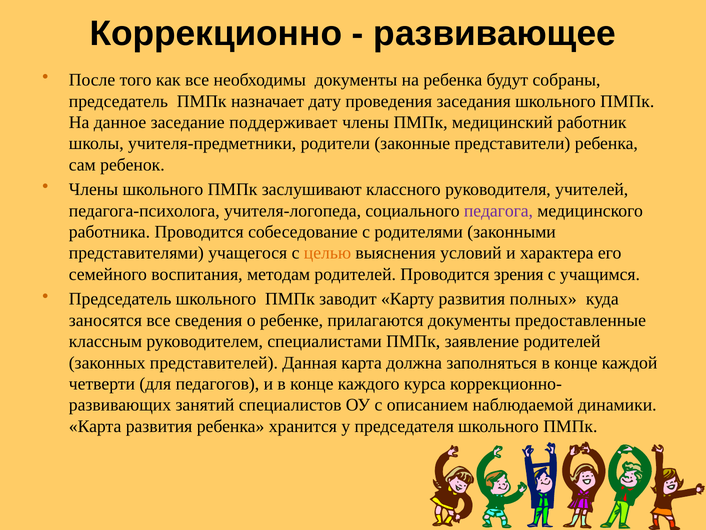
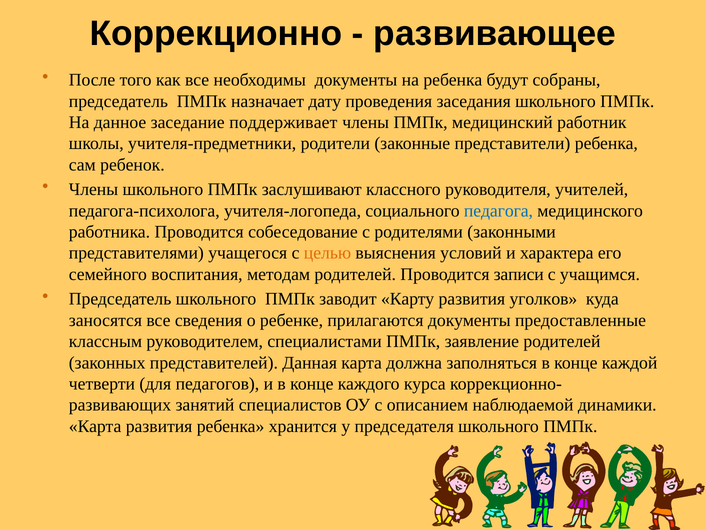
педагога colour: purple -> blue
зрения: зрения -> записи
полных: полных -> уголков
